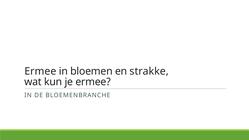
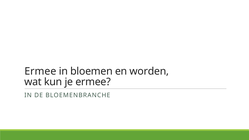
strakke: strakke -> worden
